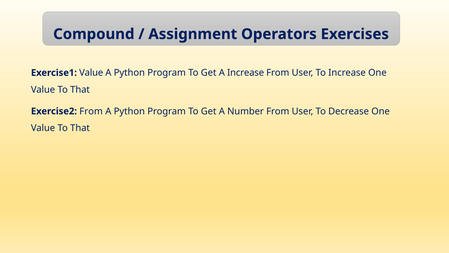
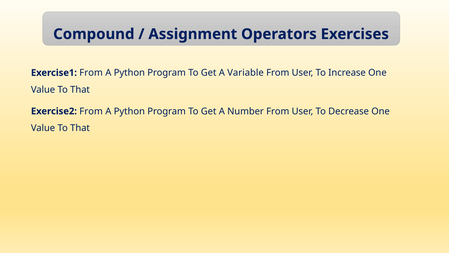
Exercise1 Value: Value -> From
A Increase: Increase -> Variable
